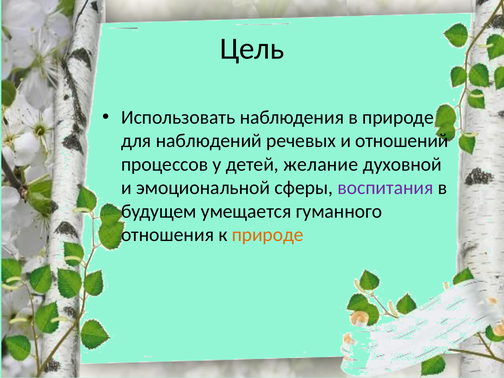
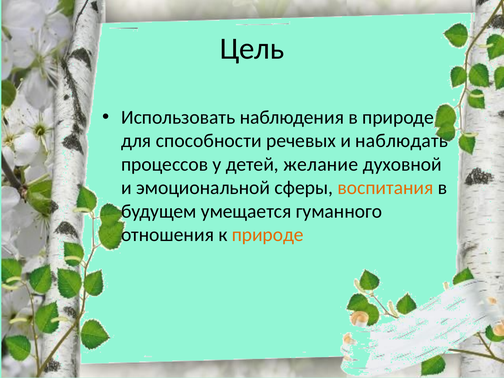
наблюдений: наблюдений -> способности
отношений: отношений -> наблюдать
воспитания colour: purple -> orange
